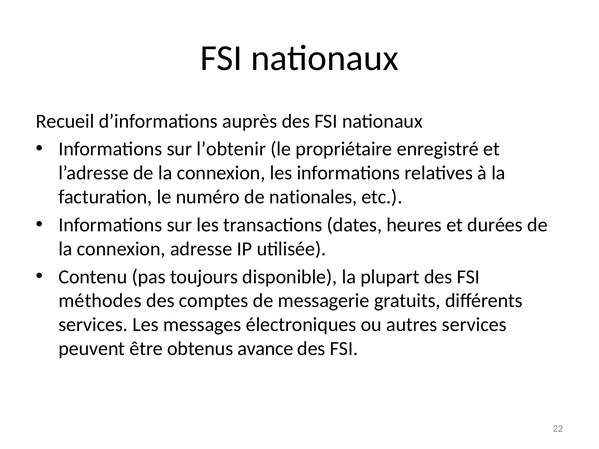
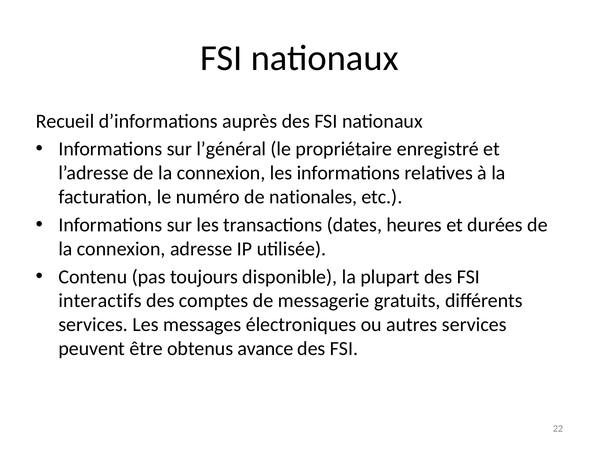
l’obtenir: l’obtenir -> l’général
méthodes: méthodes -> interactifs
